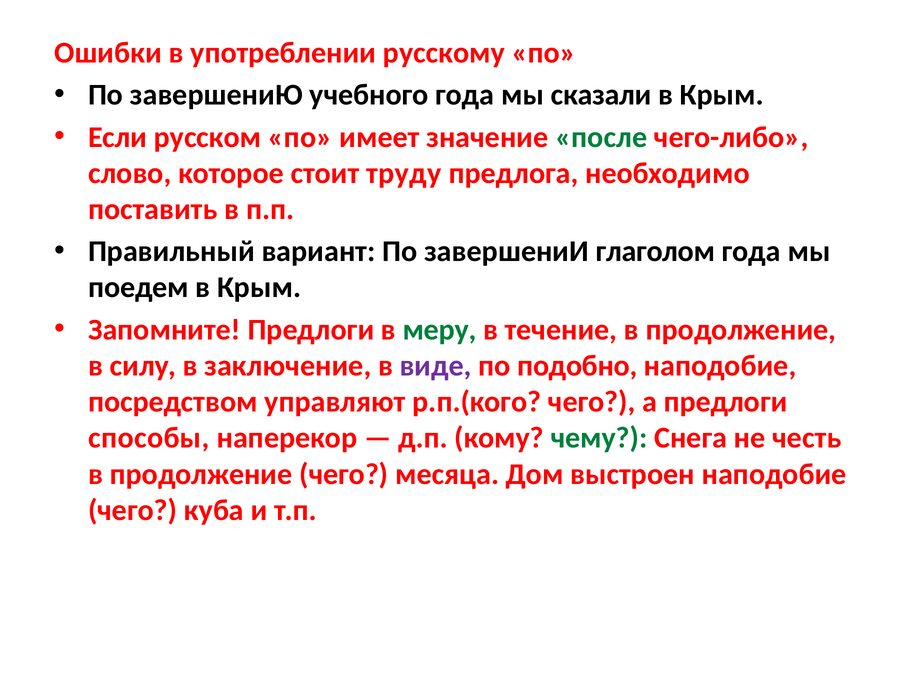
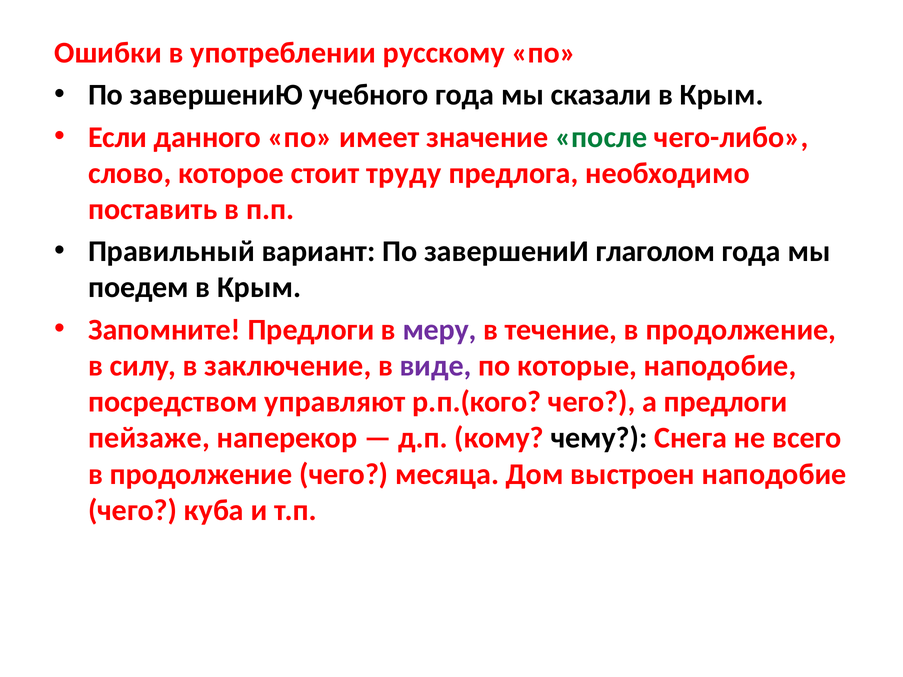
русском: русском -> данного
меру colour: green -> purple
подобно: подобно -> которые
способы: способы -> пейзаже
чему colour: green -> black
честь: честь -> всего
